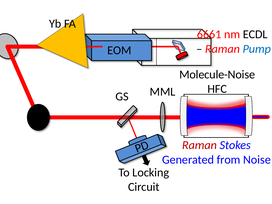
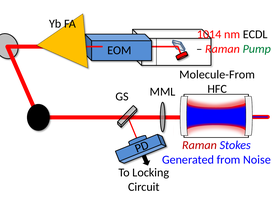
6661: 6661 -> 1014
Pump colour: blue -> green
Molecule-Noise: Molecule-Noise -> Molecule-From
